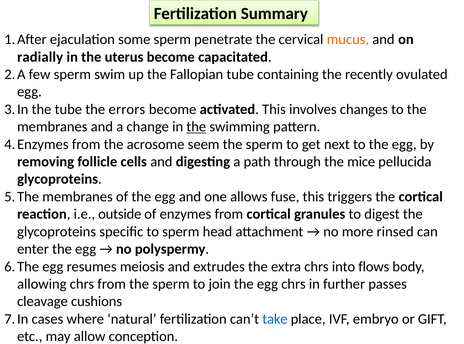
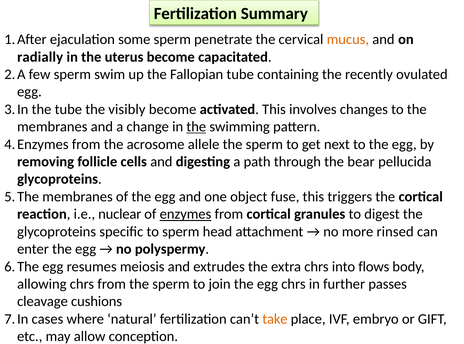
errors: errors -> visibly
seem: seem -> allele
mice: mice -> bear
allows: allows -> object
outside: outside -> nuclear
enzymes underline: none -> present
take colour: blue -> orange
